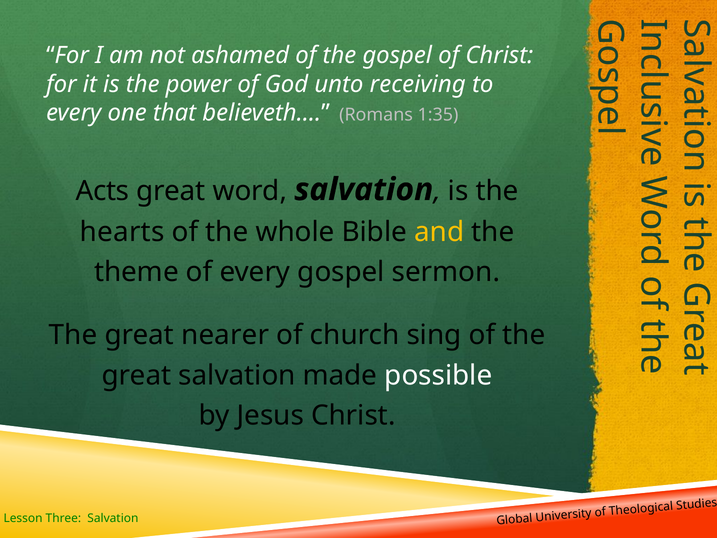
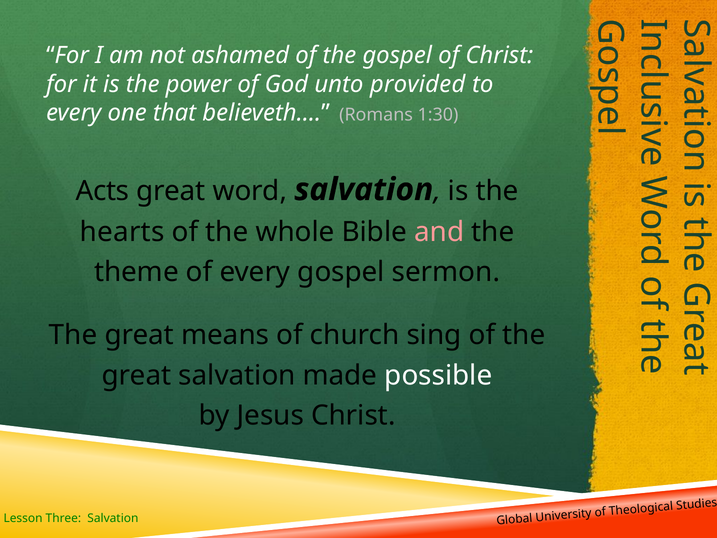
receiving: receiving -> provided
1:35: 1:35 -> 1:30
and colour: yellow -> pink
nearer: nearer -> means
